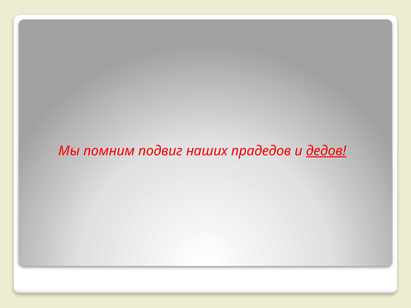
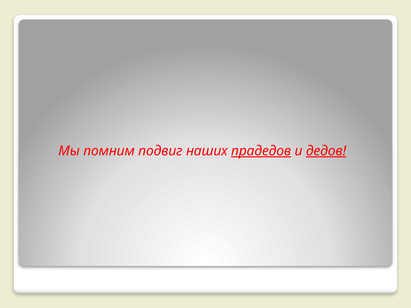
прадедов underline: none -> present
